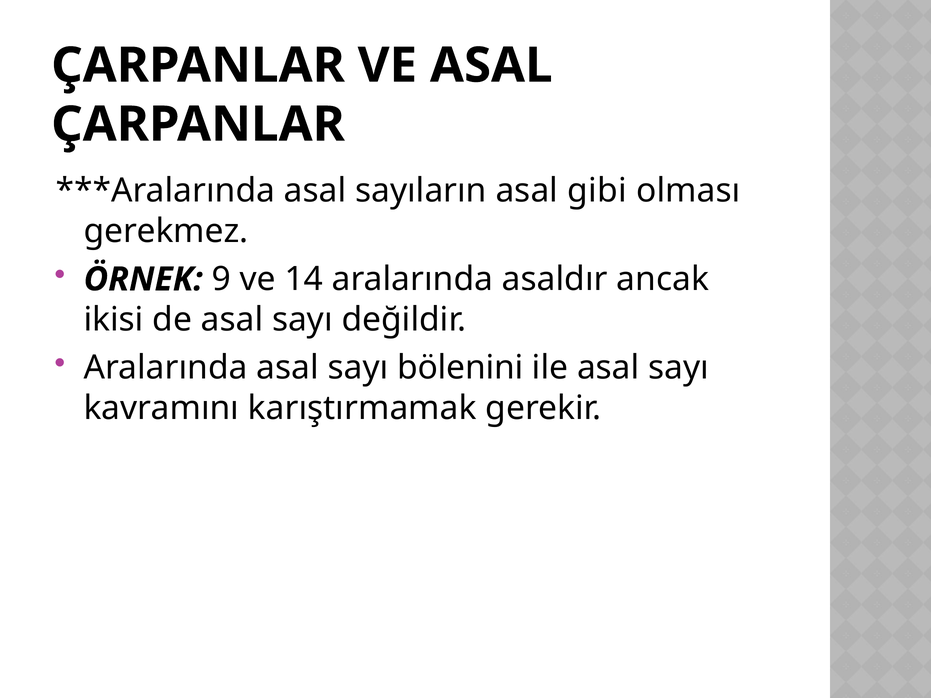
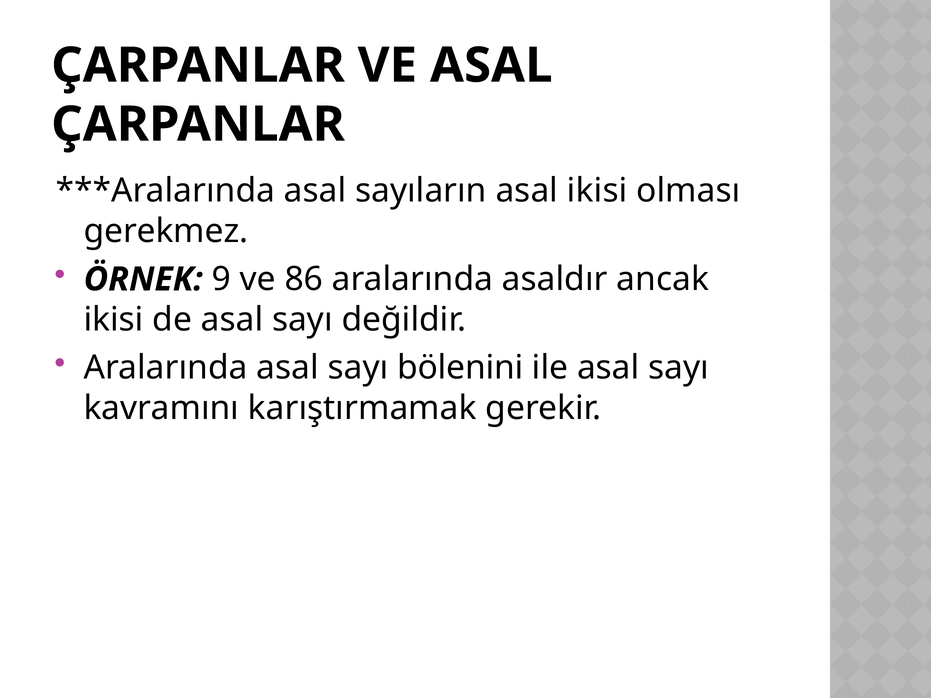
asal gibi: gibi -> ikisi
14: 14 -> 86
